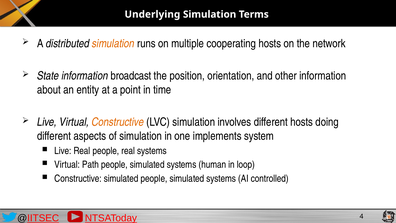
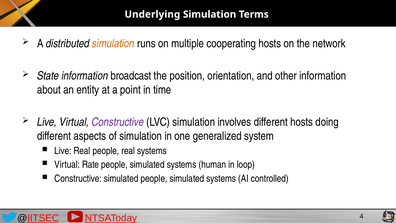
Constructive at (118, 122) colour: orange -> purple
implements: implements -> generalized
Path: Path -> Rate
